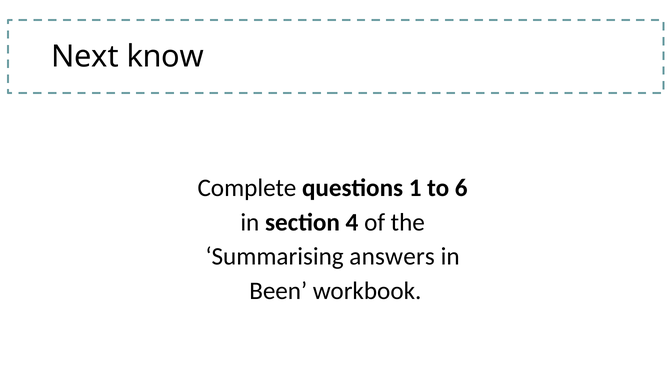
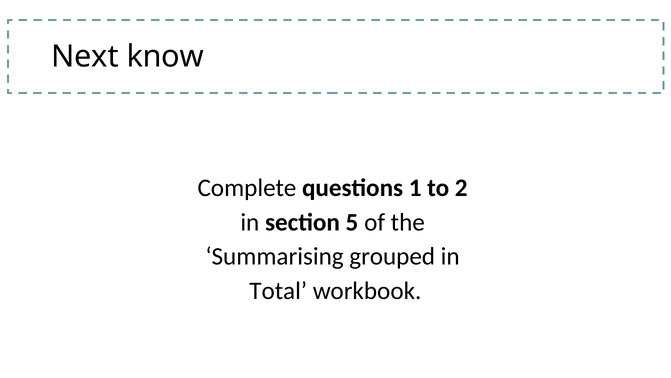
6: 6 -> 2
4: 4 -> 5
answers: answers -> grouped
Been: Been -> Total
